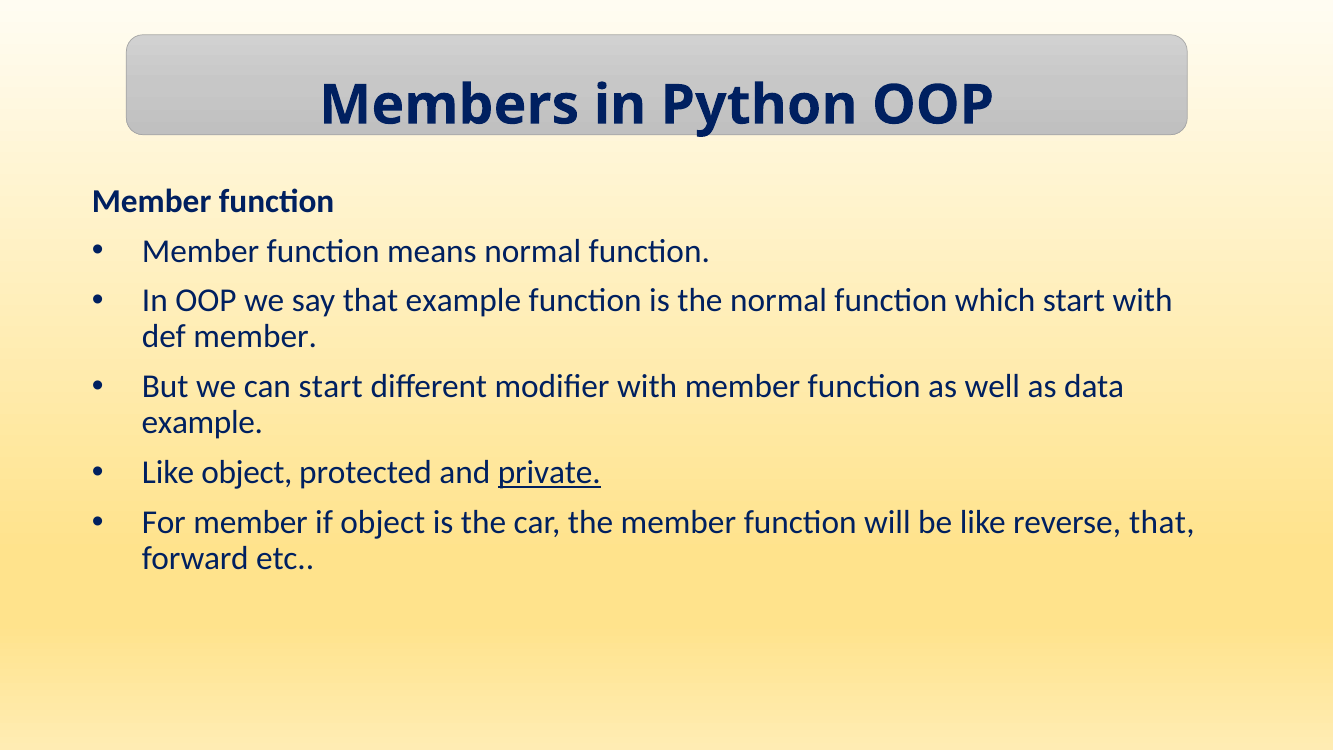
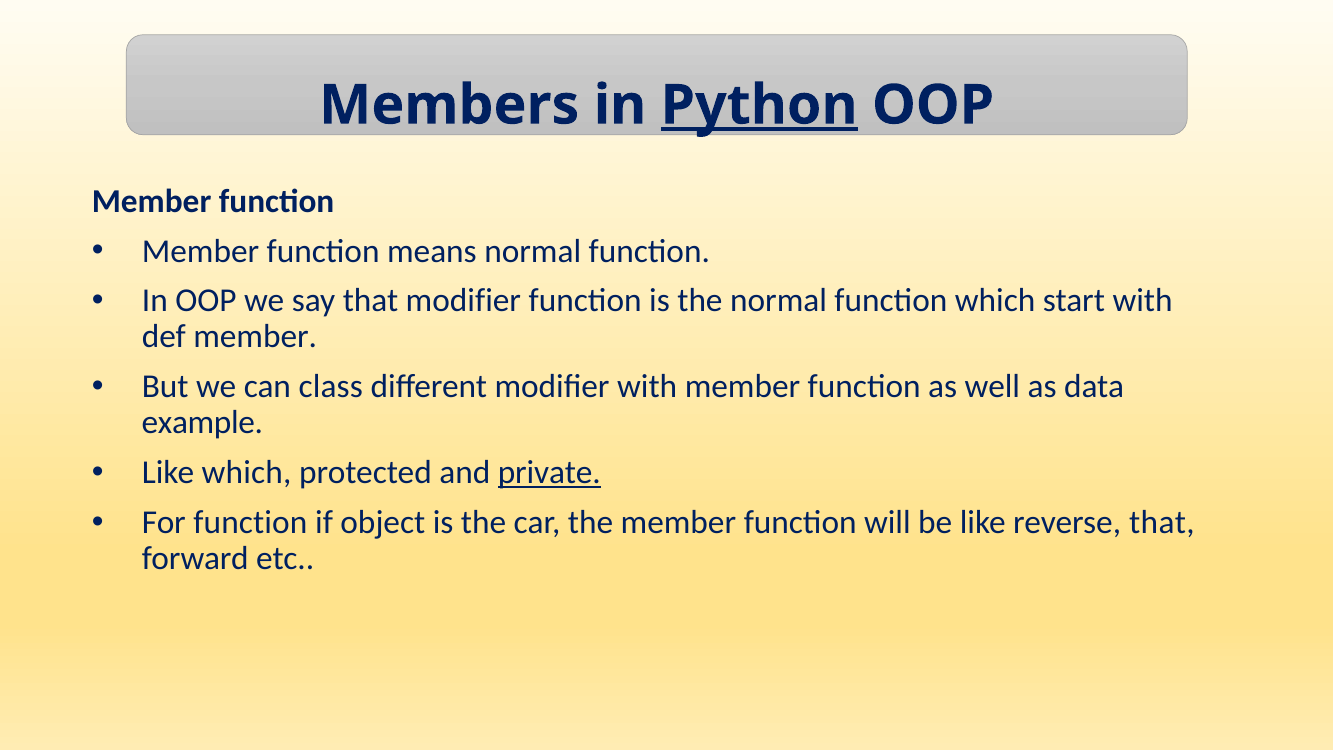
Python underline: none -> present
that example: example -> modifier
can start: start -> class
Like object: object -> which
For member: member -> function
